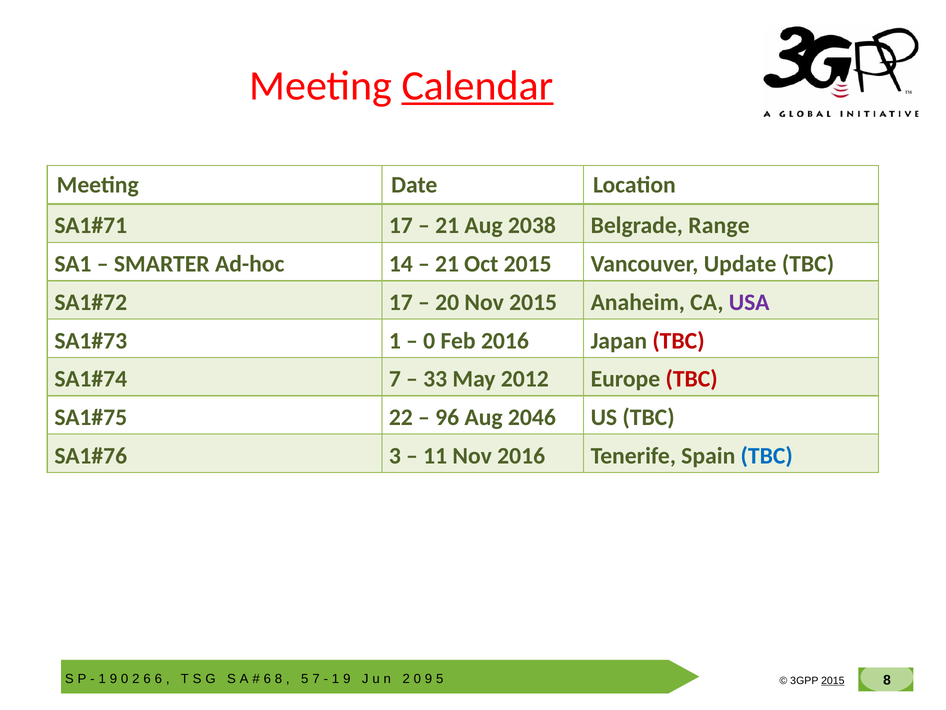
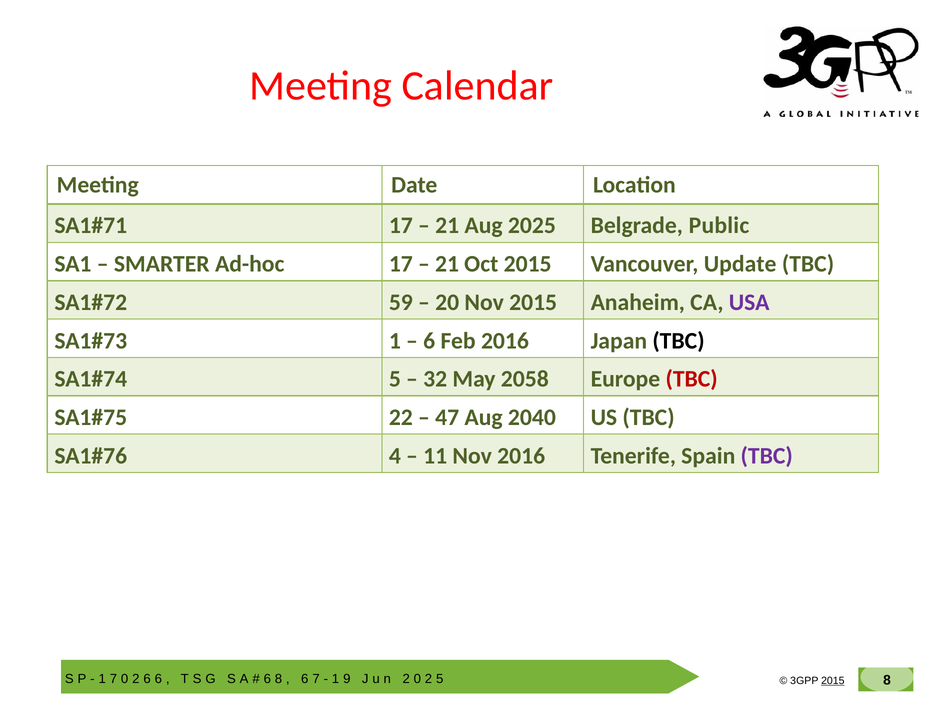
Calendar underline: present -> none
2038: 2038 -> 2025
Range: Range -> Public
Ad-hoc 14: 14 -> 17
17 at (401, 302): 17 -> 59
0 at (429, 340): 0 -> 6
TBC at (678, 340) colour: red -> black
7 at (395, 379): 7 -> 5
33: 33 -> 32
May 2012: 2012 -> 2058
96: 96 -> 47
2046: 2046 -> 2040
3: 3 -> 4
TBC at (767, 455) colour: blue -> purple
9 at (113, 678): 9 -> 7
5 at (305, 678): 5 -> 6
9 at (429, 678): 9 -> 2
